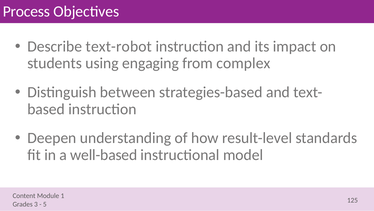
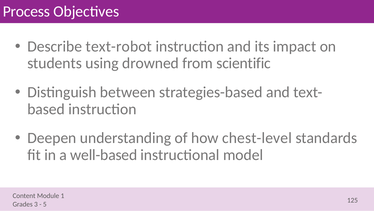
engaging: engaging -> drowned
complex: complex -> scientific
result-level: result-level -> chest-level
